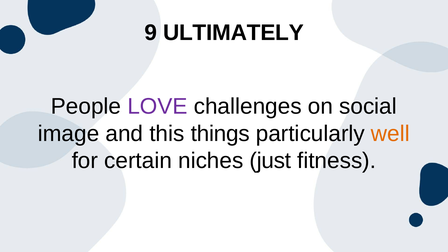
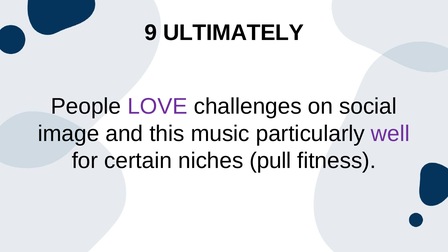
things: things -> music
well colour: orange -> purple
just: just -> pull
